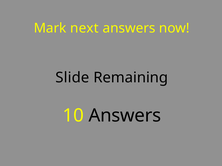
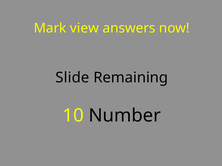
next: next -> view
10 Answers: Answers -> Number
